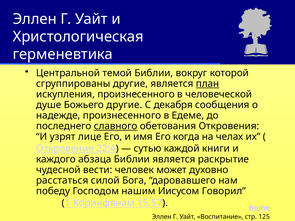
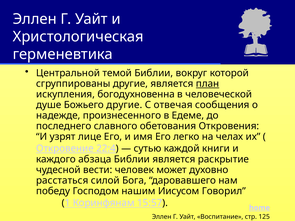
искупления произнесенного: произнесенного -> богодухновенна
декабря: декабря -> отвечая
славного underline: present -> none
когда: когда -> легко
